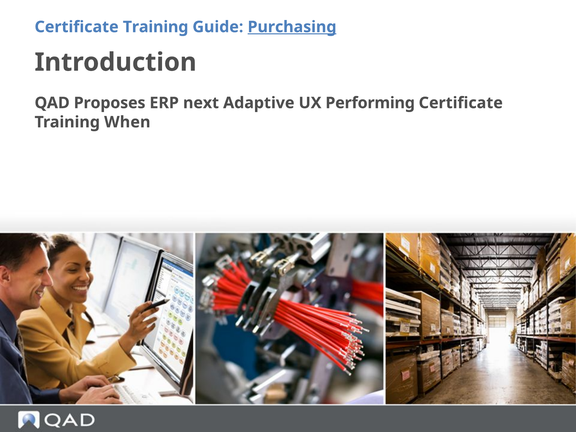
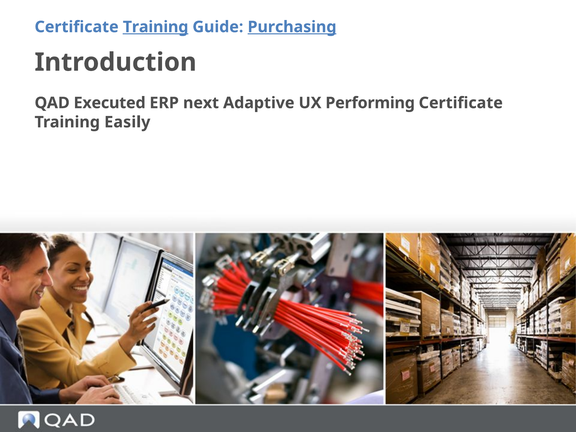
Training at (156, 27) underline: none -> present
Proposes: Proposes -> Executed
When: When -> Easily
